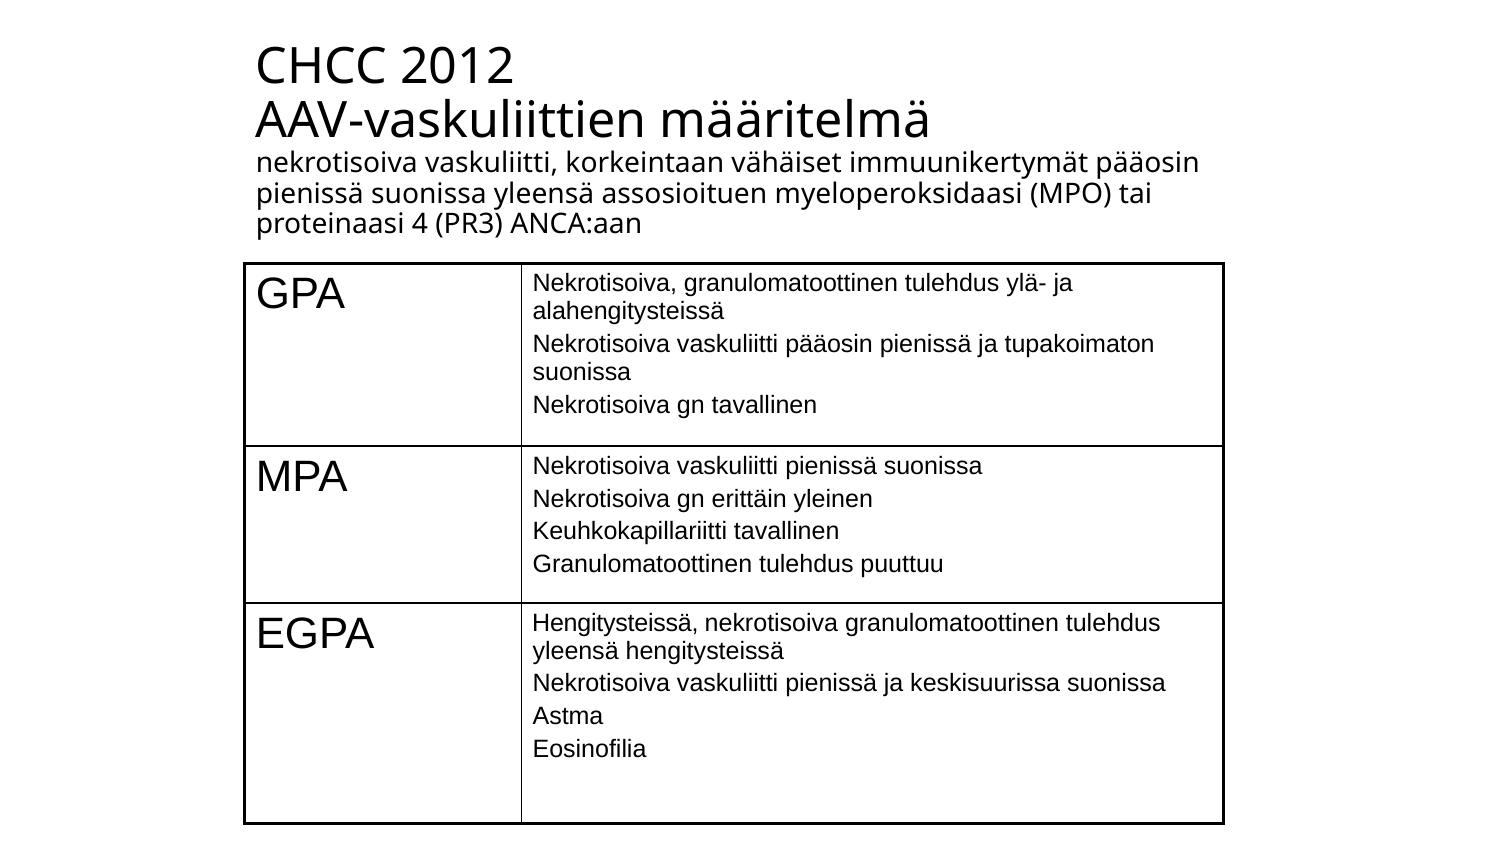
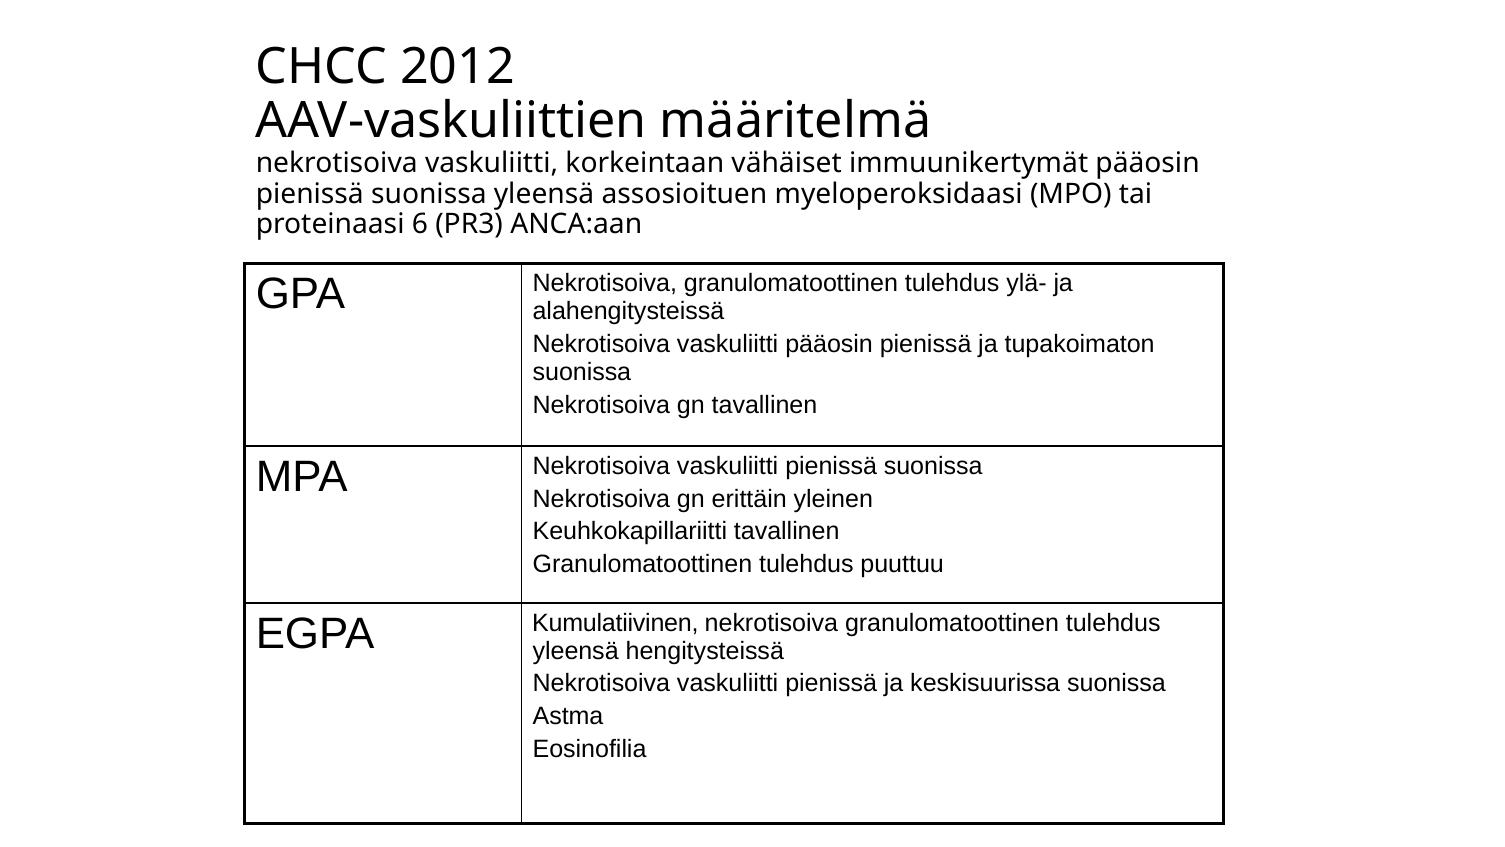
4: 4 -> 6
EGPA Hengitysteissä: Hengitysteissä -> Kumulatiivinen
